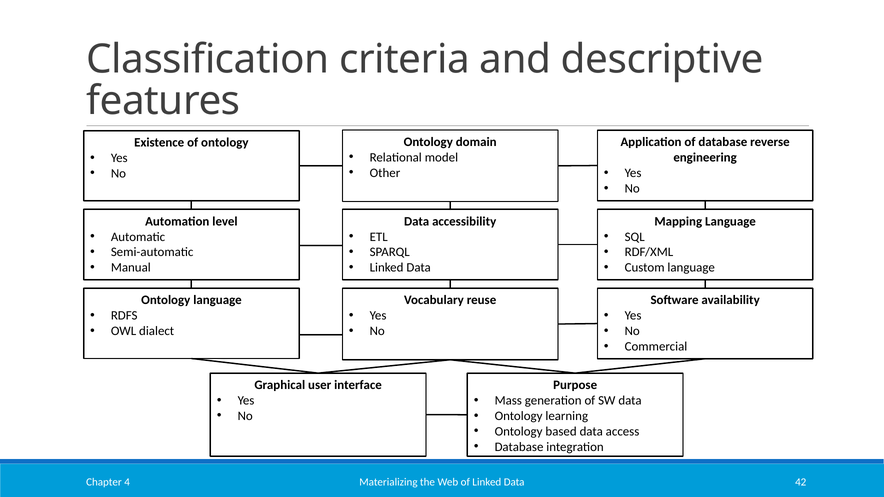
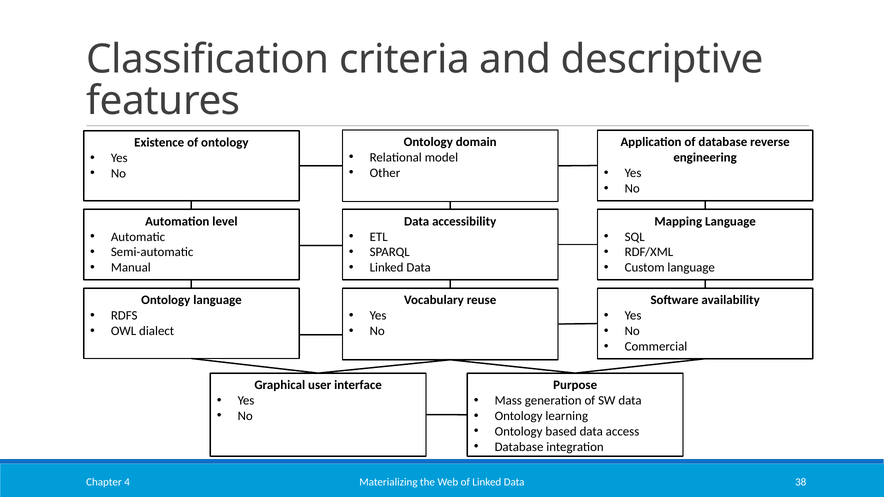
42: 42 -> 38
